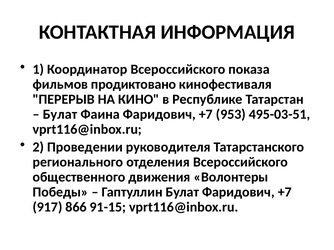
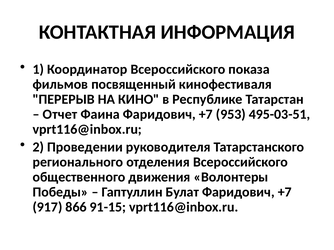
продиктовано: продиктовано -> посвященный
Булат at (60, 115): Булат -> Отчет
